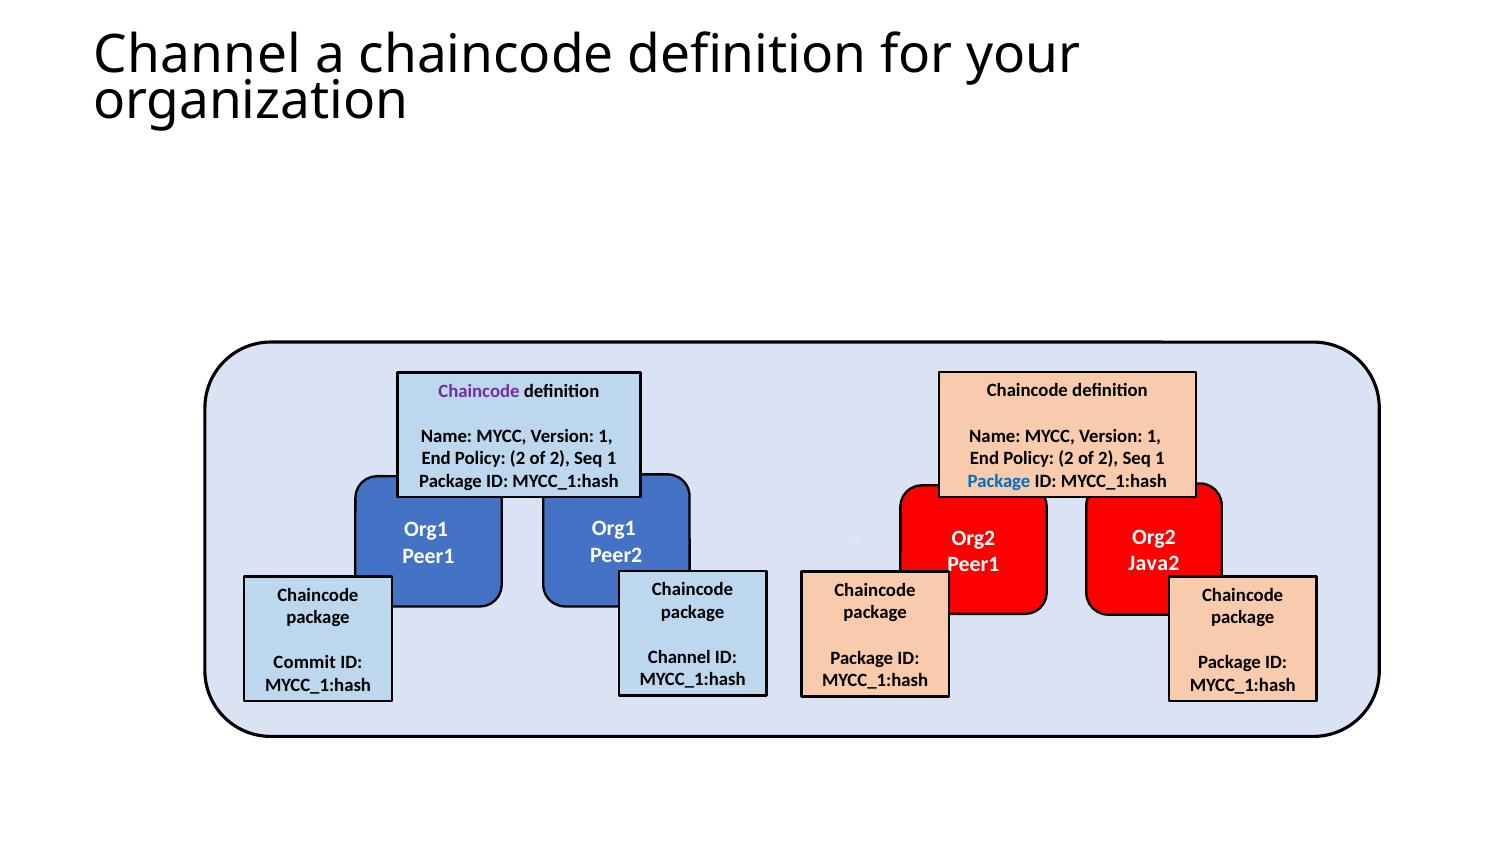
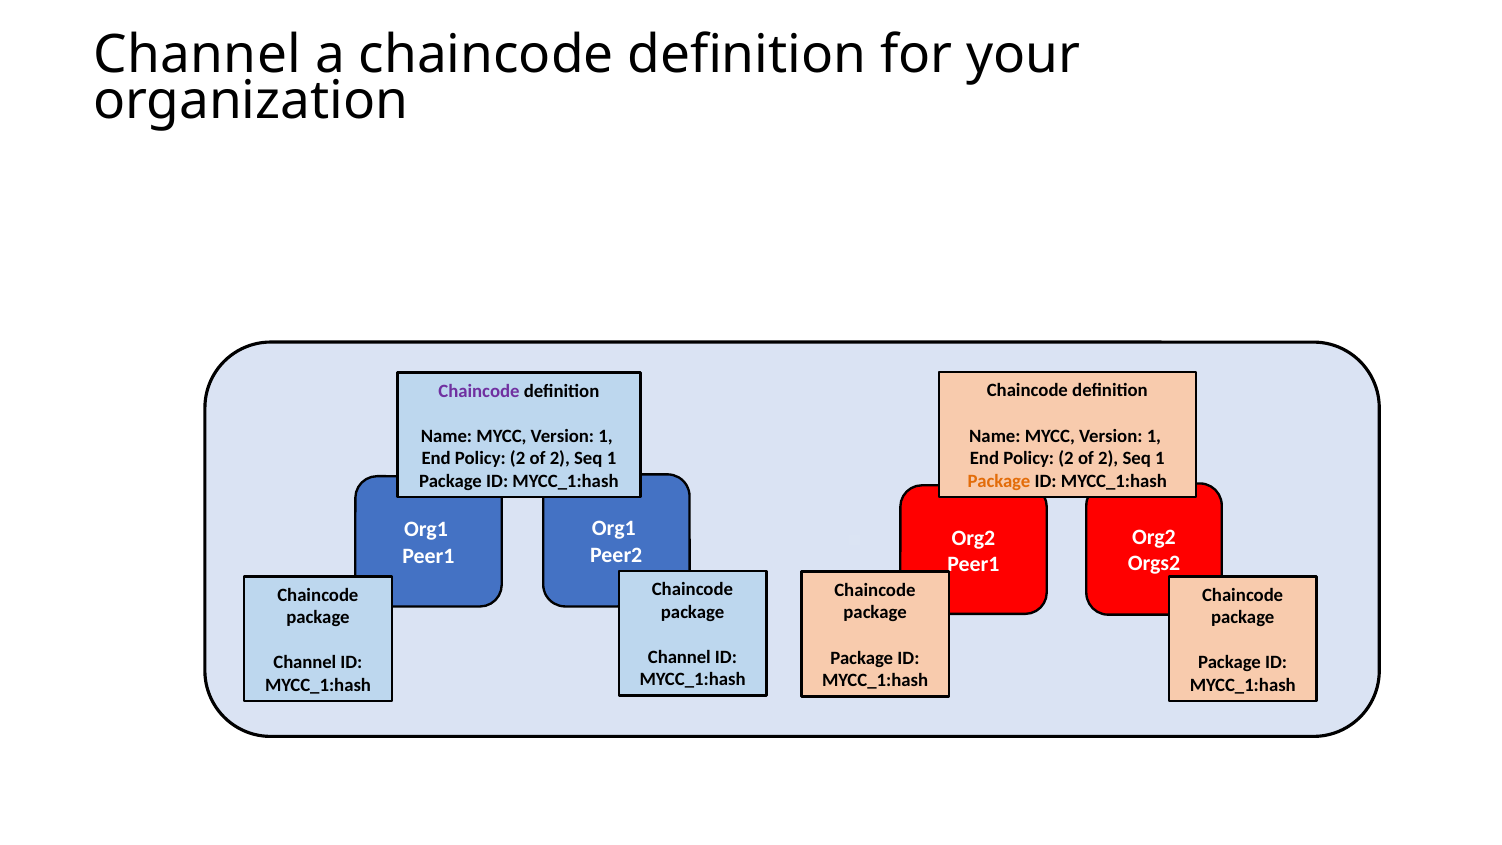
Package at (999, 481) colour: blue -> orange
Java2: Java2 -> Orgs2
Commit at (305, 663): Commit -> Channel
